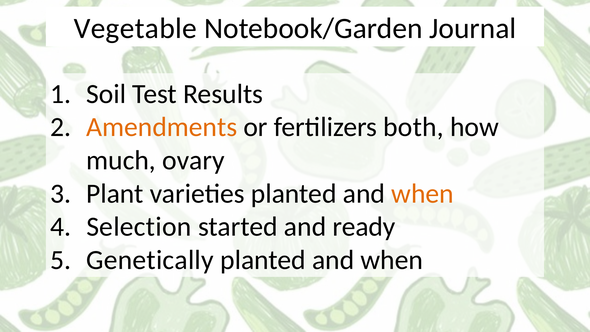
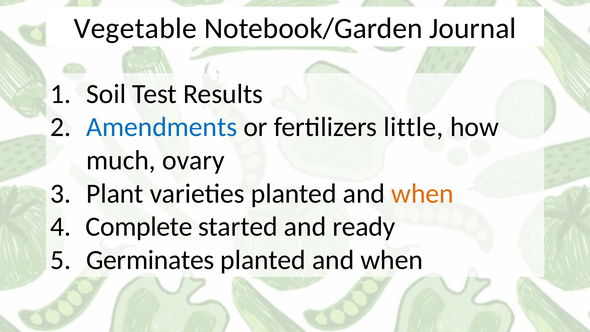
Amendments colour: orange -> blue
both: both -> little
Selection: Selection -> Complete
Genetically: Genetically -> Germinates
